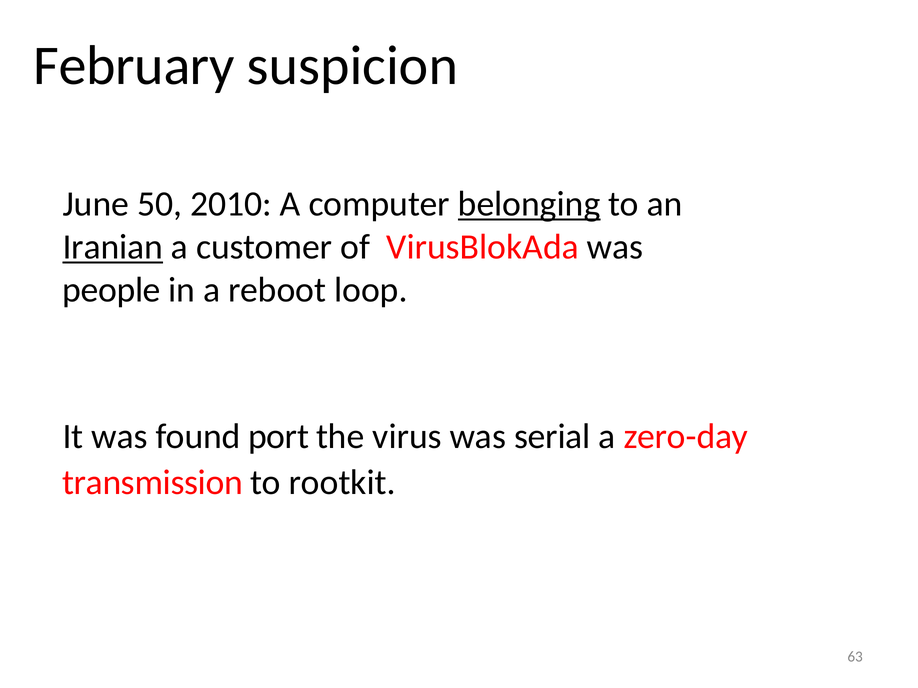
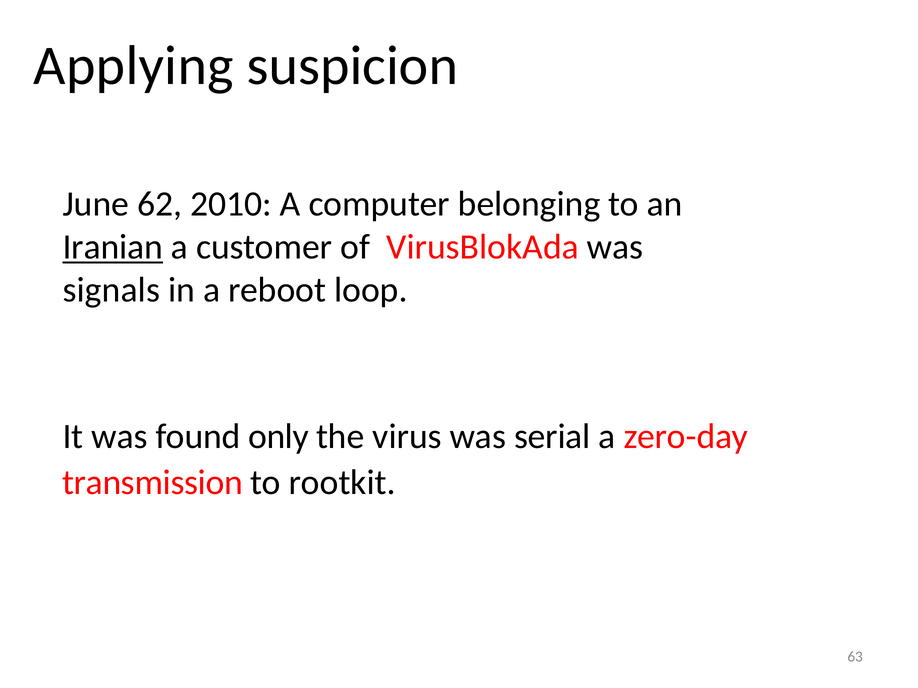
February: February -> Applying
50: 50 -> 62
belonging underline: present -> none
people: people -> signals
port: port -> only
